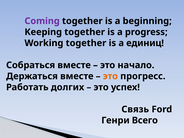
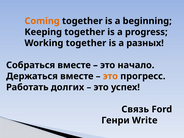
Coming colour: purple -> orange
единиц: единиц -> разных
Всего: Всего -> Write
